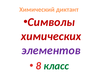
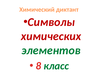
элементов colour: purple -> green
